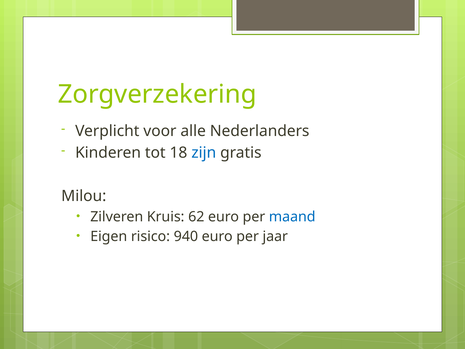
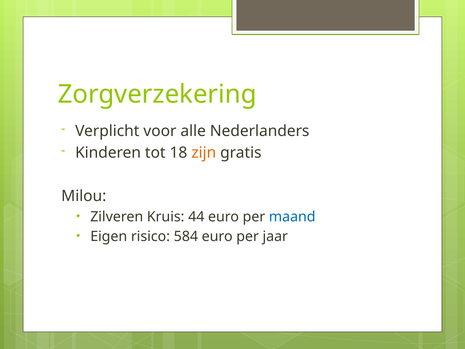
zijn colour: blue -> orange
62: 62 -> 44
940: 940 -> 584
